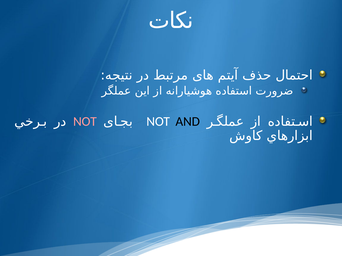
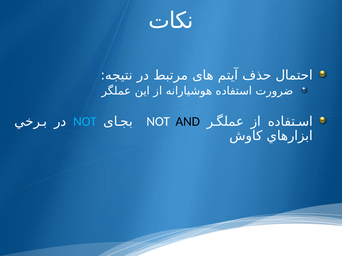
NOT at (85, 122) colour: pink -> light blue
